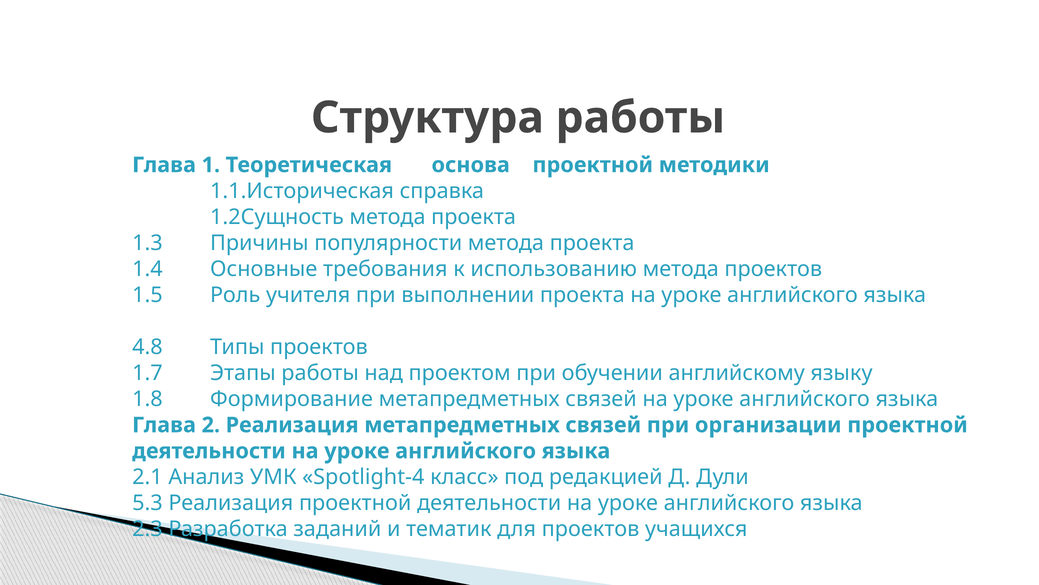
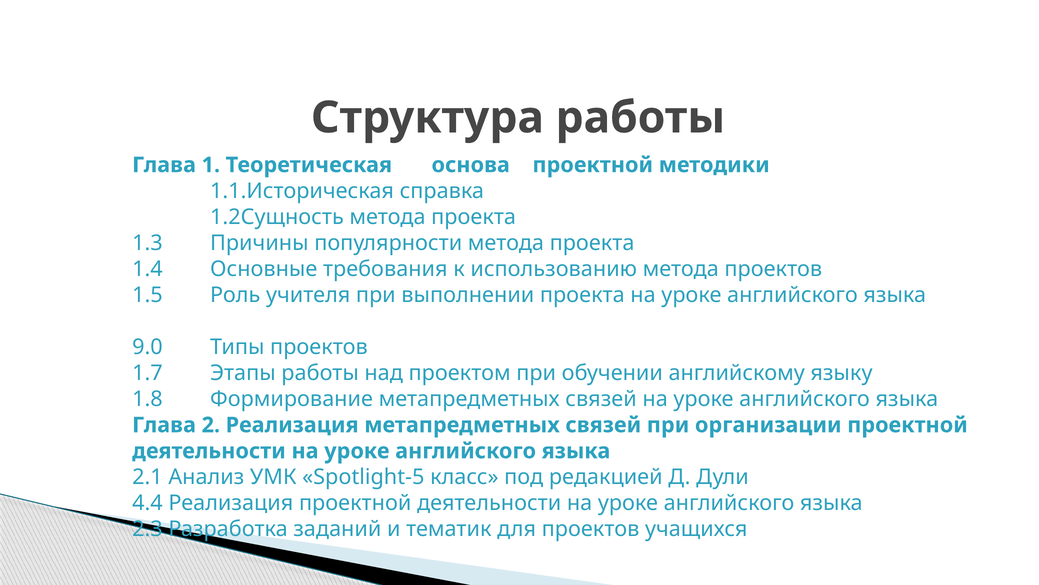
4.8: 4.8 -> 9.0
Spotlight-4: Spotlight-4 -> Spotlight-5
5.3: 5.3 -> 4.4
